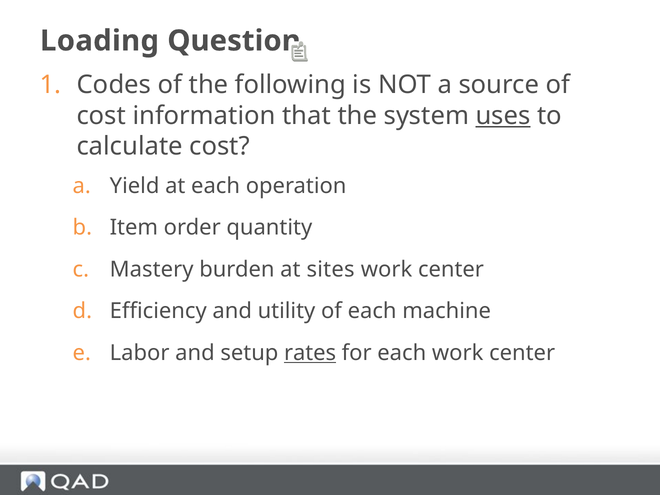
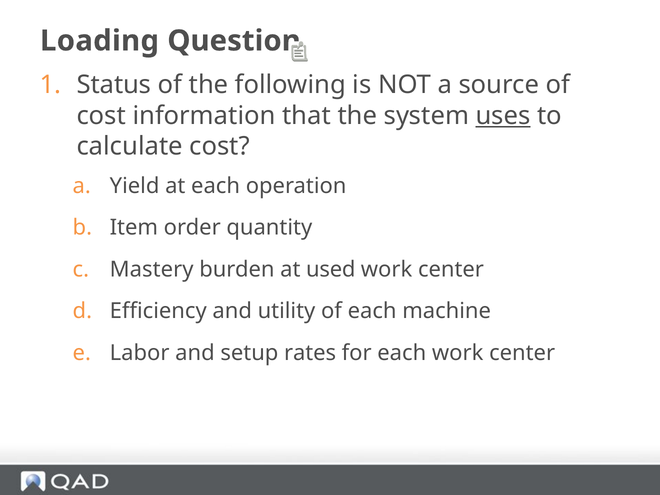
Codes: Codes -> Status
sites: sites -> used
rates underline: present -> none
